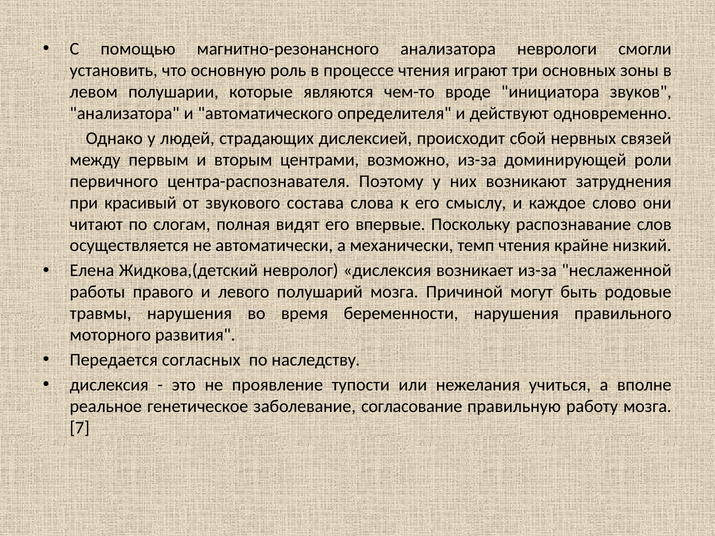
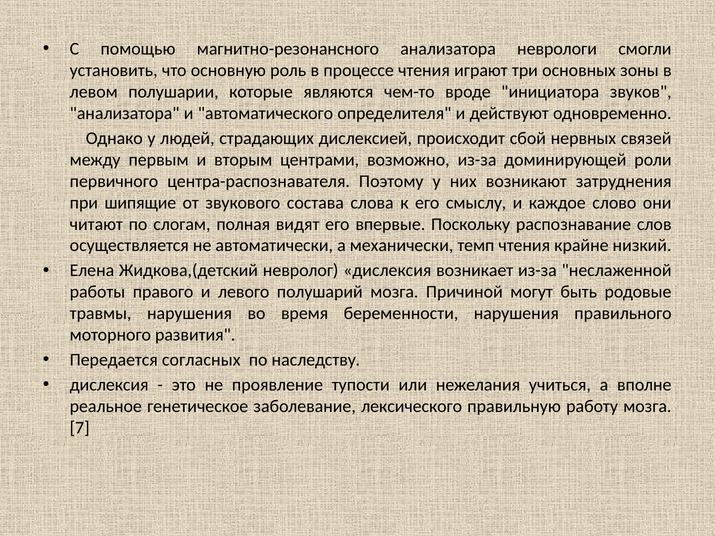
красивый: красивый -> шипящие
согласование: согласование -> лексического
